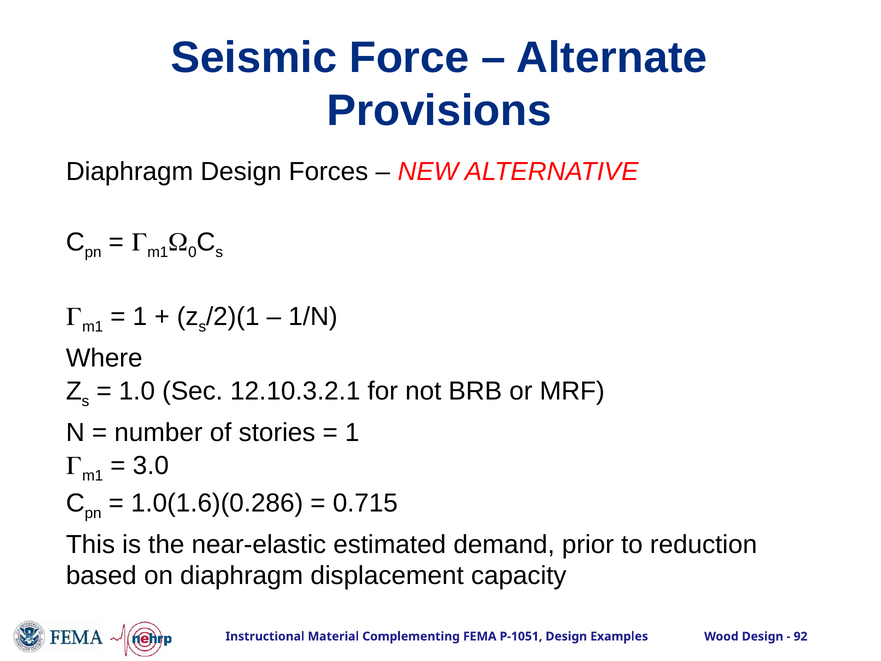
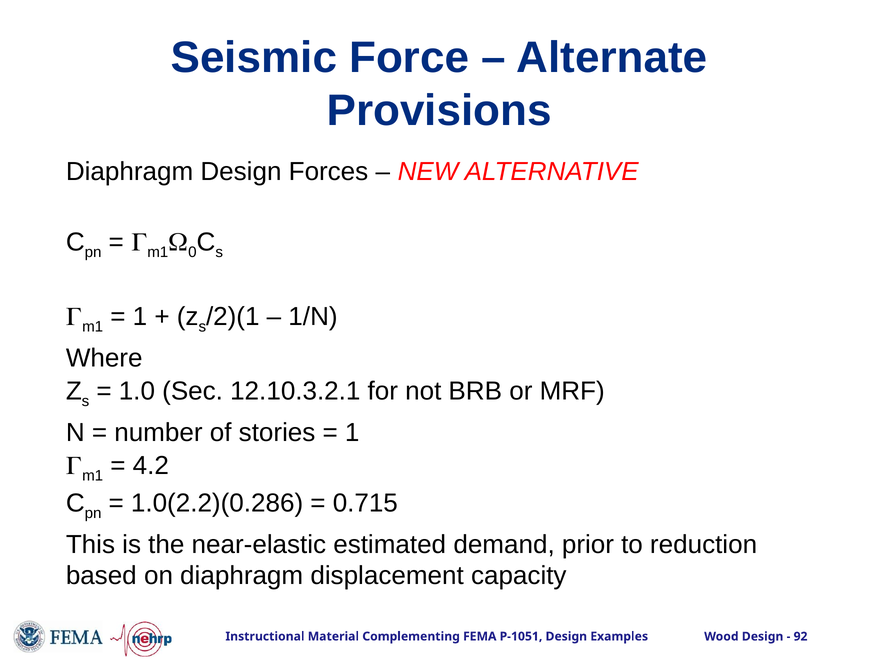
3.0: 3.0 -> 4.2
1.0(1.6)(0.286: 1.0(1.6)(0.286 -> 1.0(2.2)(0.286
